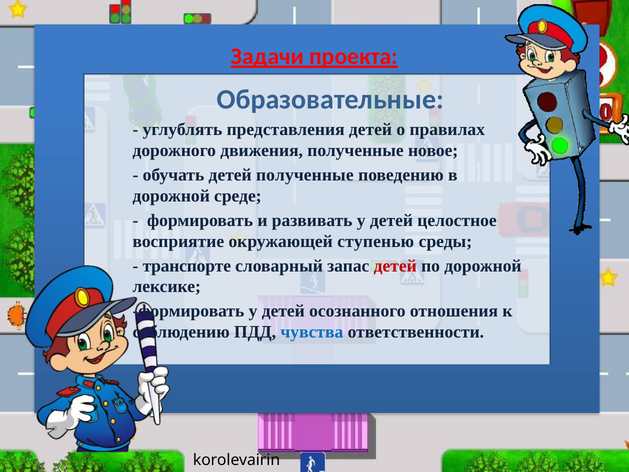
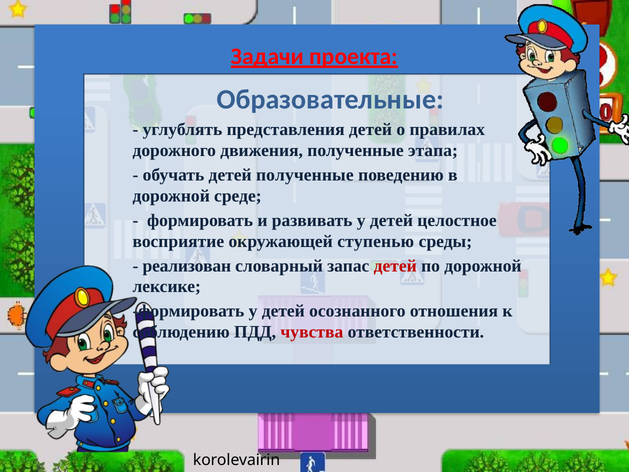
новое: новое -> этапа
транспорте: транспорте -> реализован
чувства colour: blue -> red
